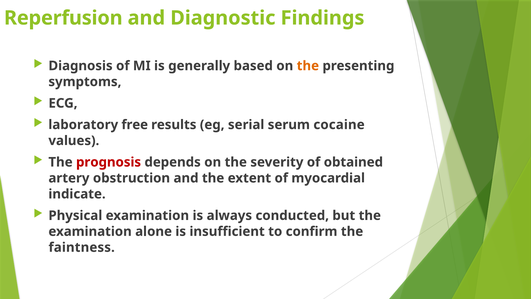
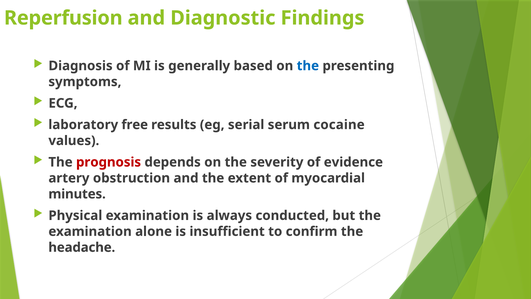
the at (308, 66) colour: orange -> blue
obtained: obtained -> evidence
indicate: indicate -> minutes
faintness: faintness -> headache
